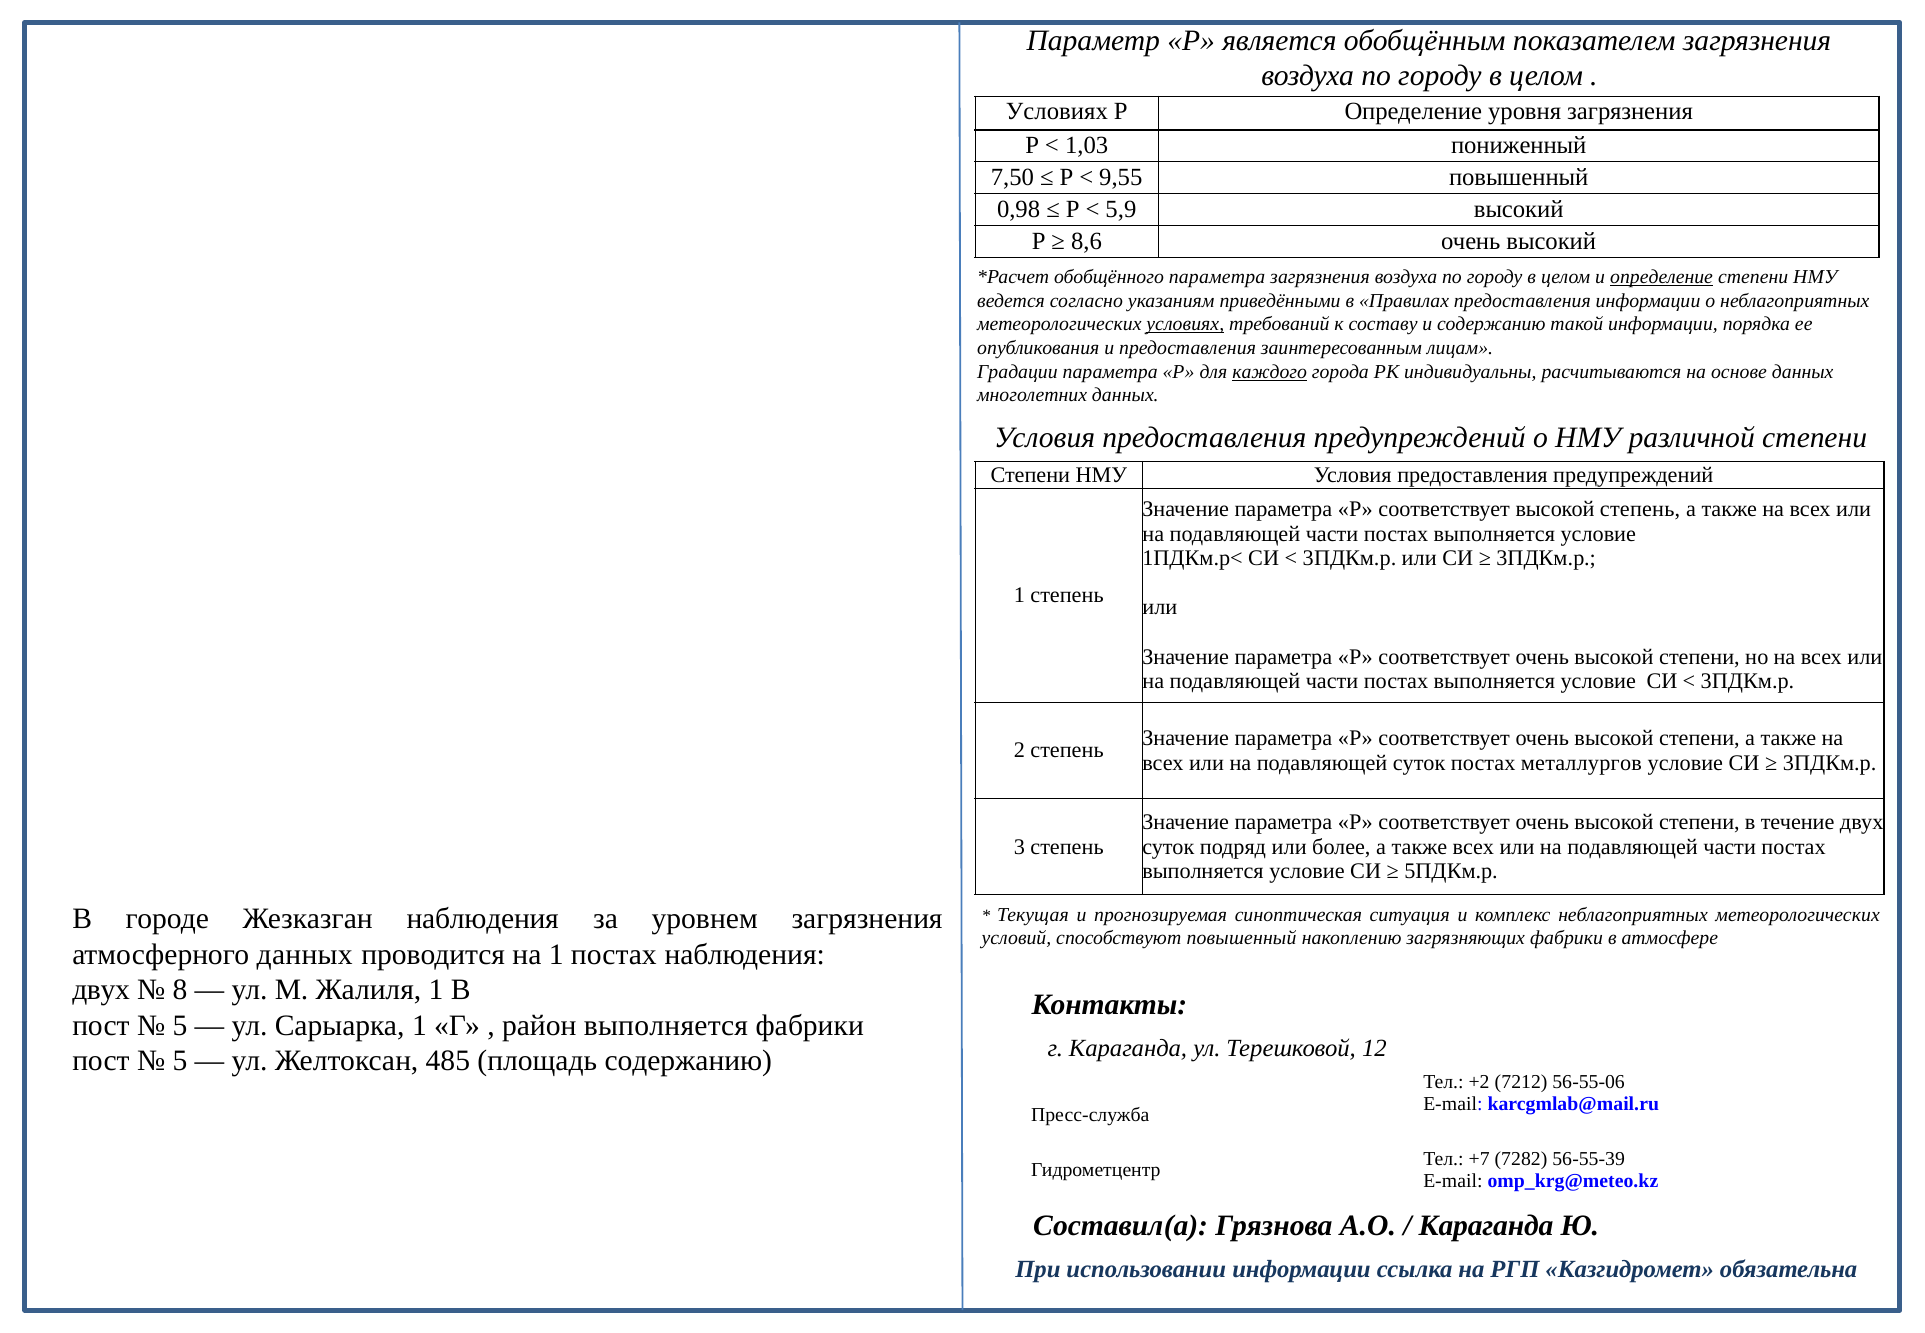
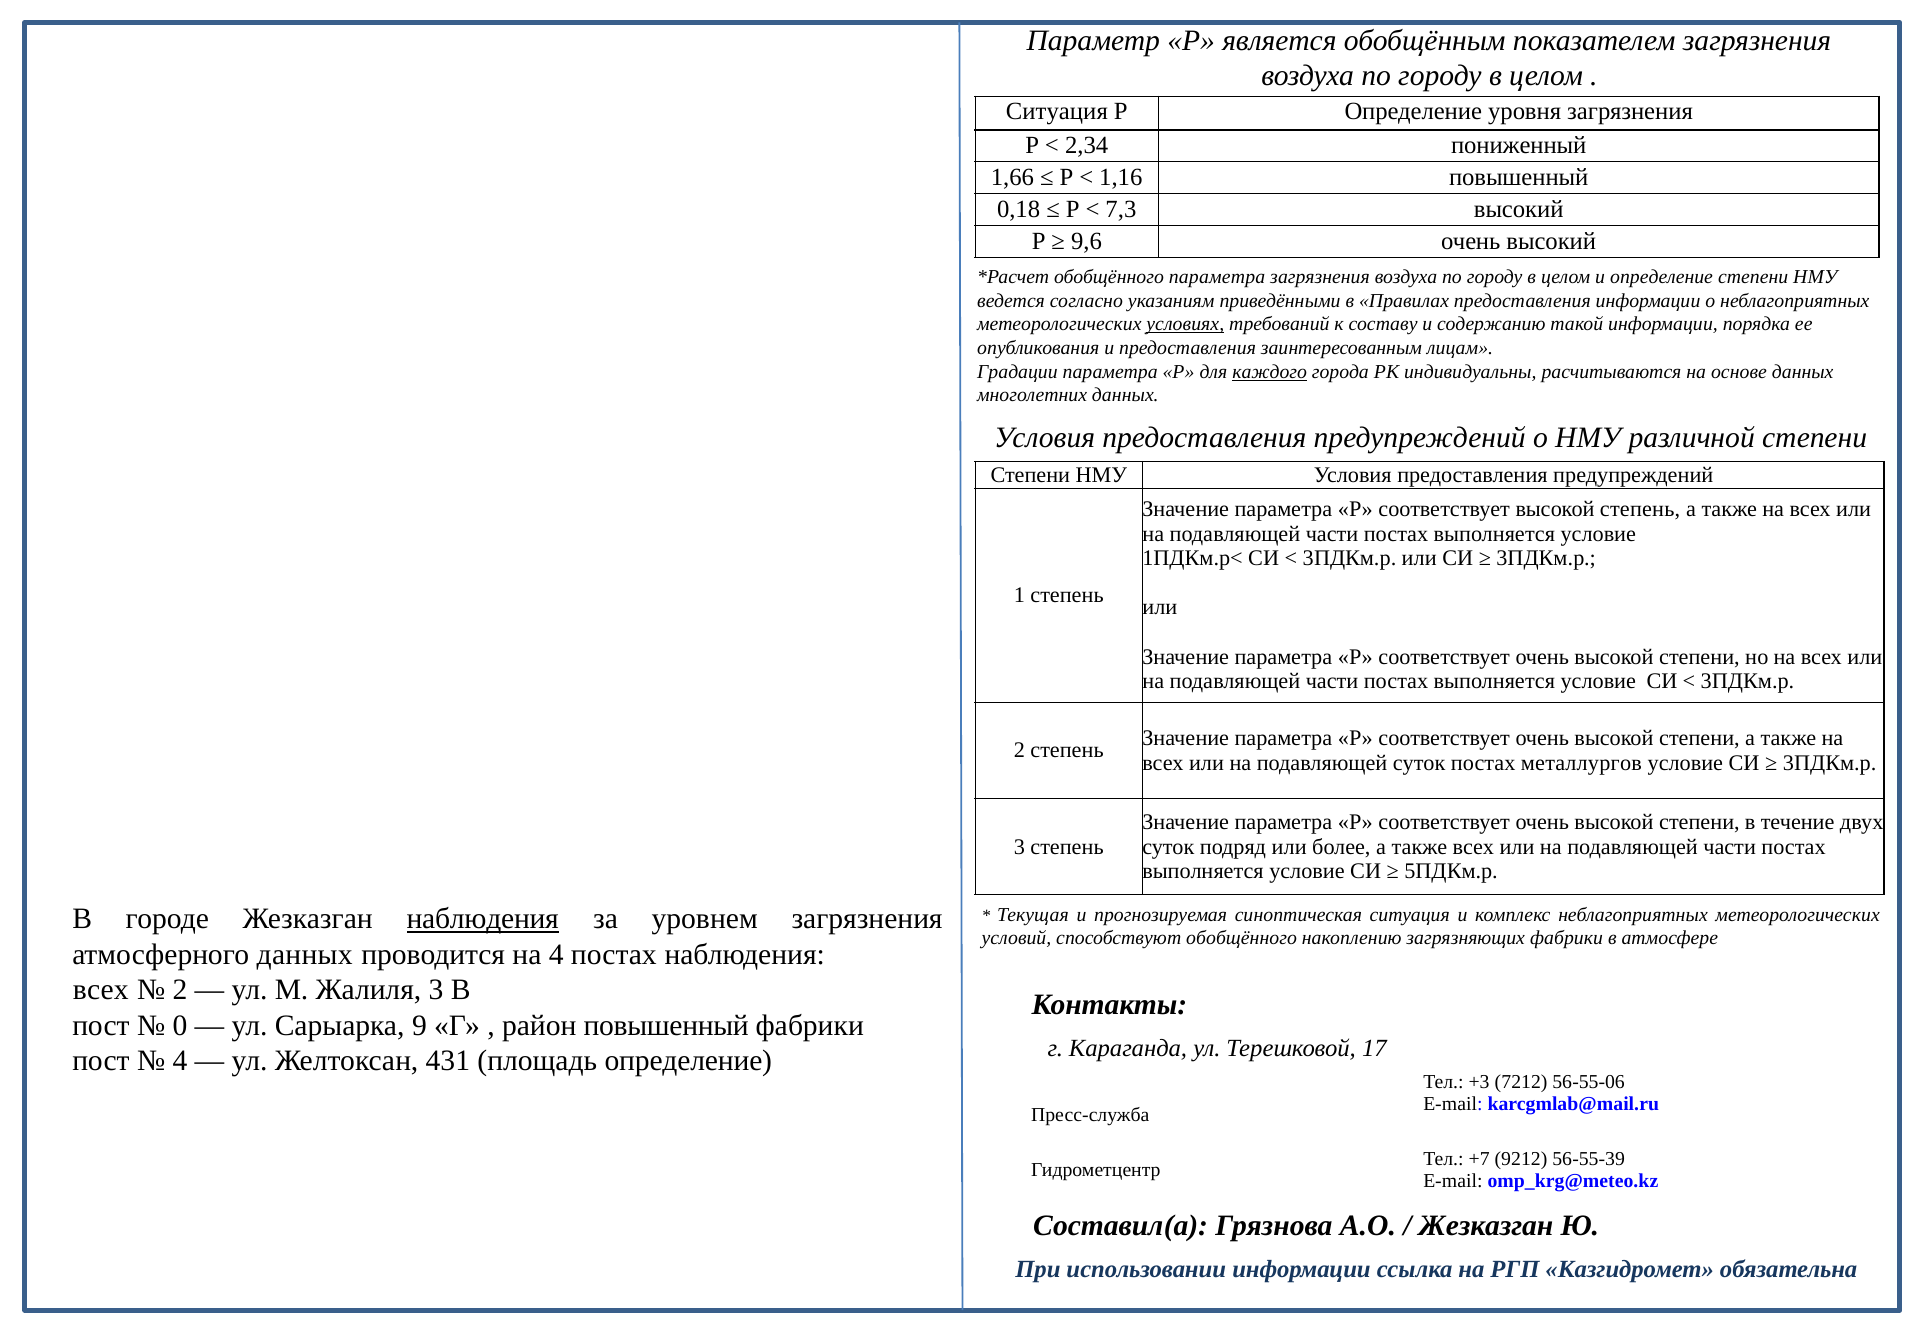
Условиях at (1057, 112): Условиях -> Ситуация
1,03: 1,03 -> 2,34
7,50: 7,50 -> 1,66
9,55: 9,55 -> 1,16
0,98: 0,98 -> 0,18
5,9: 5,9 -> 7,3
8,6: 8,6 -> 9,6
определение at (1662, 277) underline: present -> none
наблюдения at (483, 919) underline: none -> present
способствуют повышенный: повышенный -> обобщённого
на 1: 1 -> 4
двух at (101, 990): двух -> всех
8 at (180, 990): 8 -> 2
Жалиля 1: 1 -> 3
5 at (180, 1025): 5 -> 0
Сарыарка 1: 1 -> 9
район выполняется: выполняется -> повышенный
12: 12 -> 17
5 at (180, 1061): 5 -> 4
485: 485 -> 431
площадь содержанию: содержанию -> определение
+2: +2 -> +3
7282: 7282 -> 9212
Караганда at (1486, 1226): Караганда -> Жезказган
